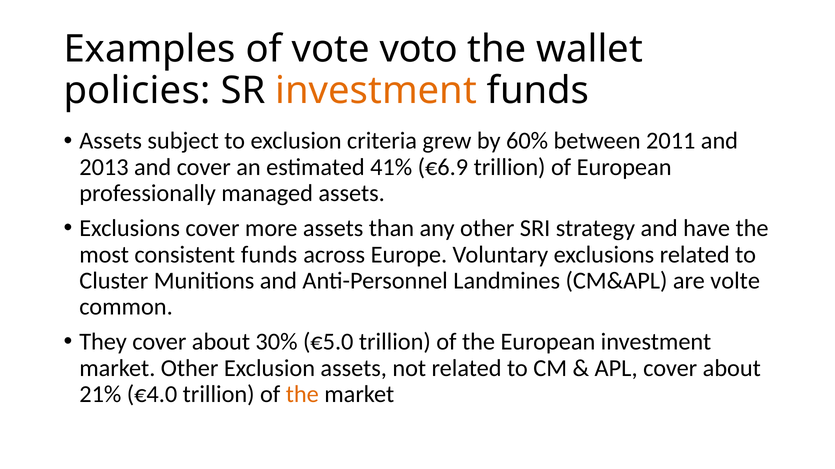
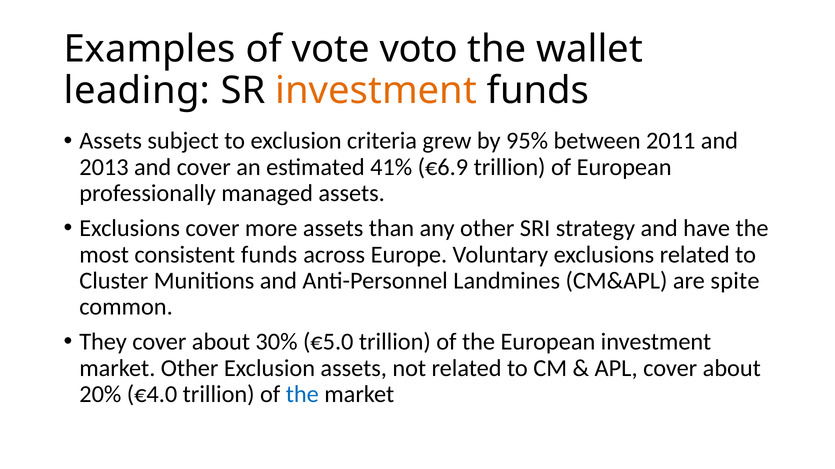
policies: policies -> leading
60%: 60% -> 95%
volte: volte -> spite
21%: 21% -> 20%
the at (302, 395) colour: orange -> blue
